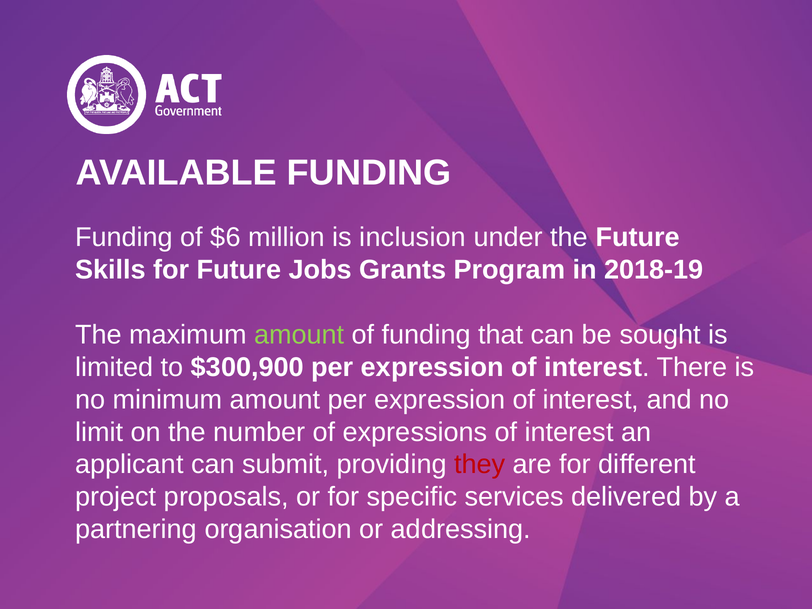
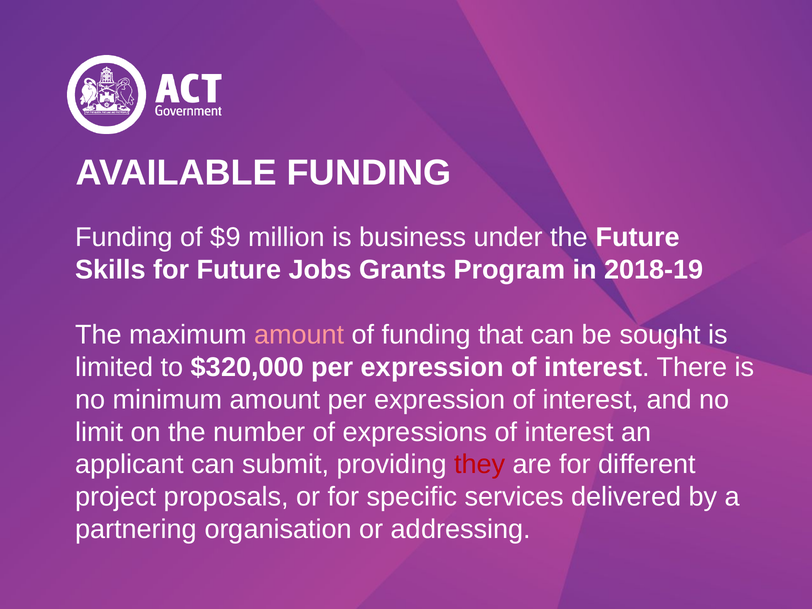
$6: $6 -> $9
inclusion: inclusion -> business
amount at (299, 335) colour: light green -> pink
$300,900: $300,900 -> $320,000
